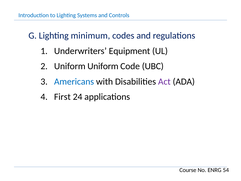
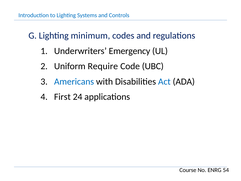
Equipment: Equipment -> Emergency
Uniform Uniform: Uniform -> Require
Act colour: purple -> blue
